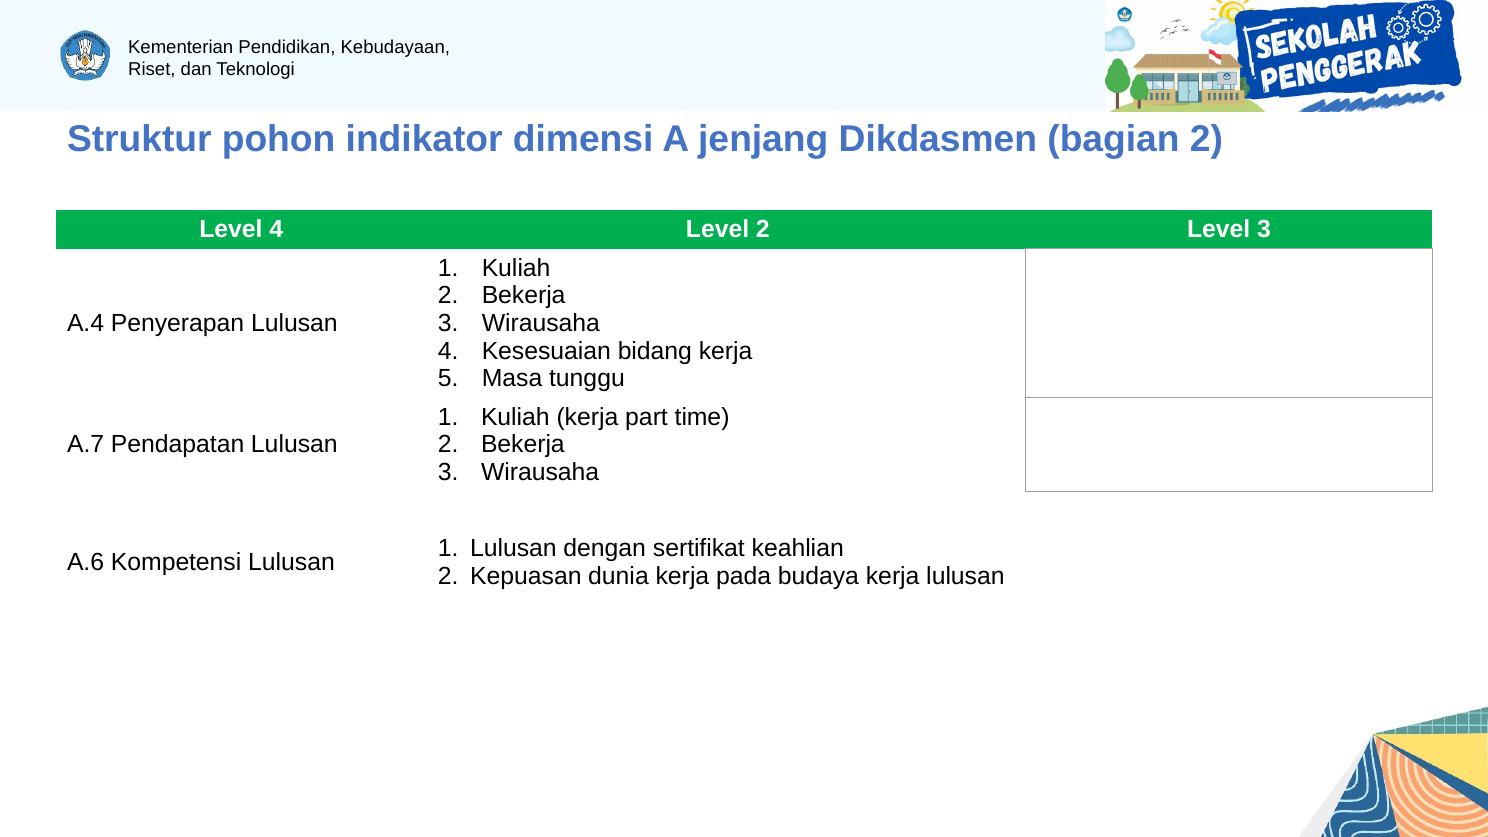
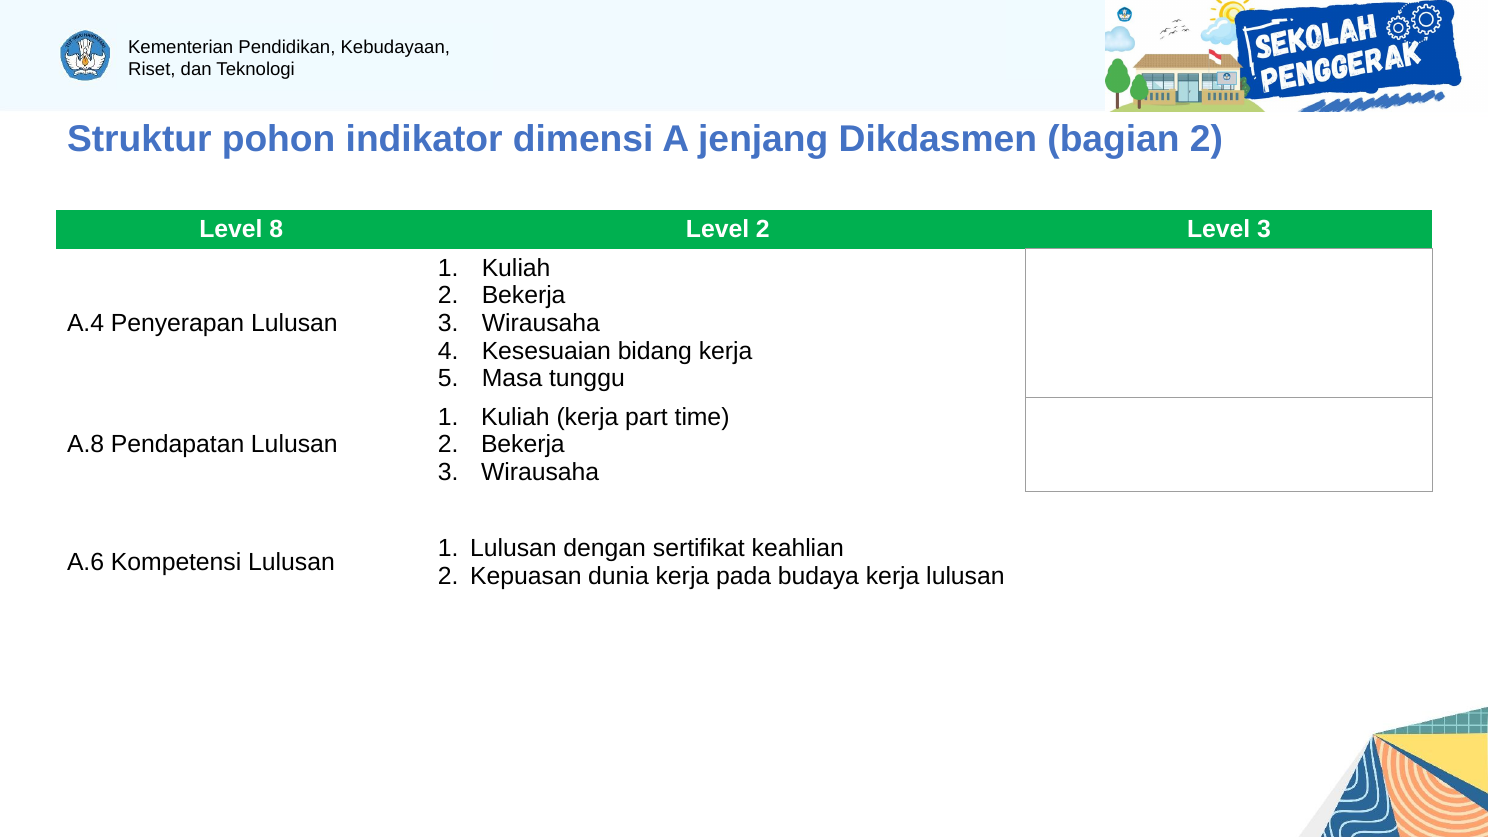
Level 4: 4 -> 8
A.7: A.7 -> A.8
